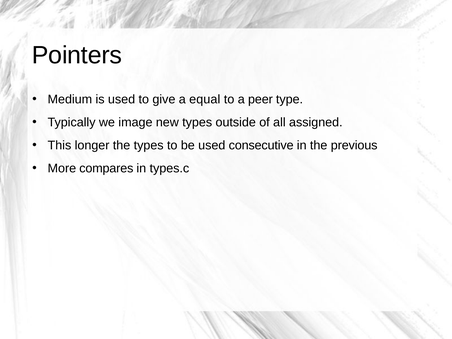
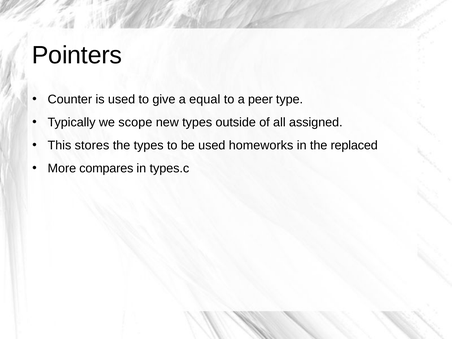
Medium: Medium -> Counter
image: image -> scope
longer: longer -> stores
consecutive: consecutive -> homeworks
previous: previous -> replaced
